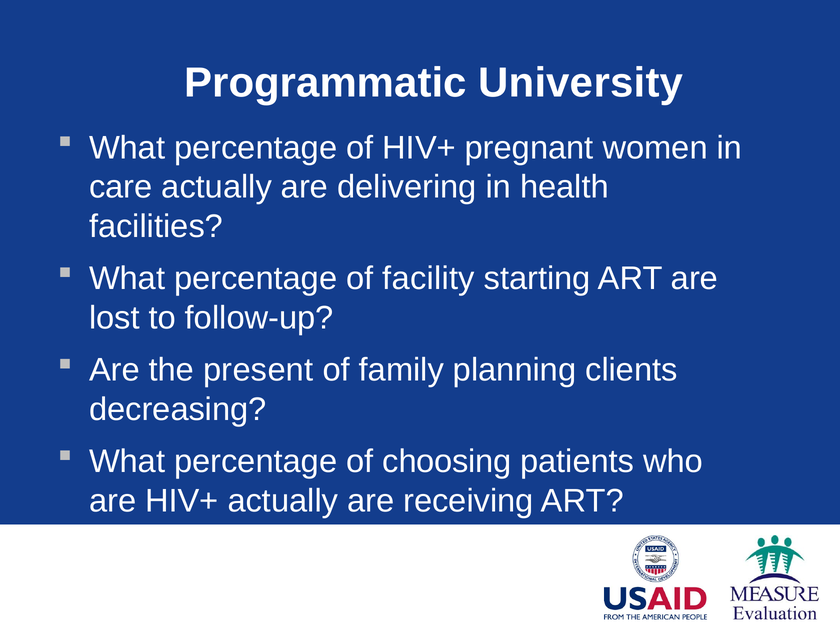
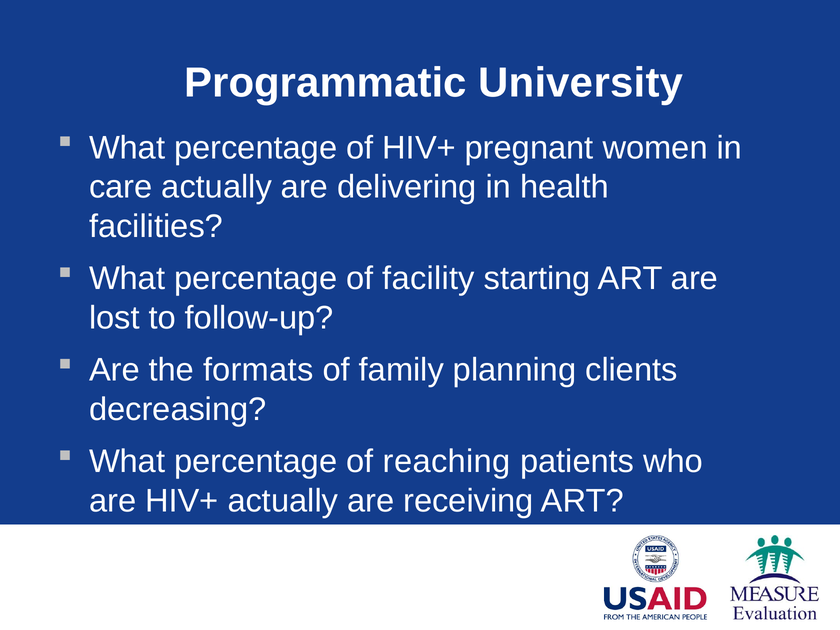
present: present -> formats
choosing: choosing -> reaching
